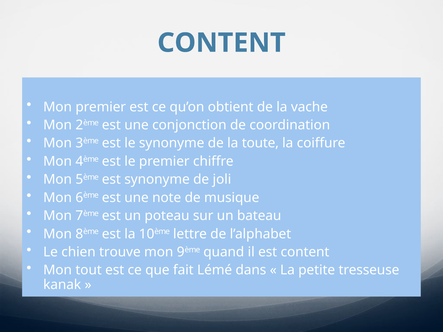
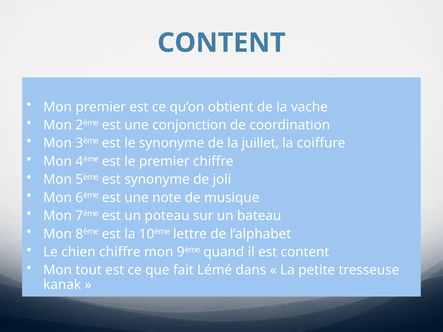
toute: toute -> juillet
chien trouve: trouve -> chiffre
